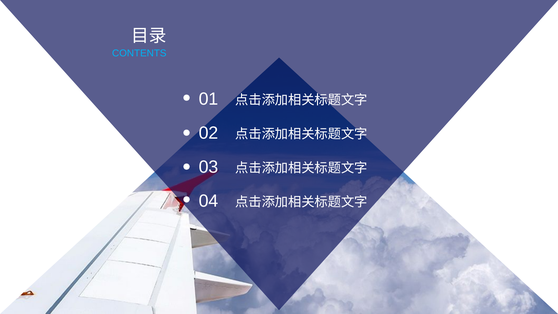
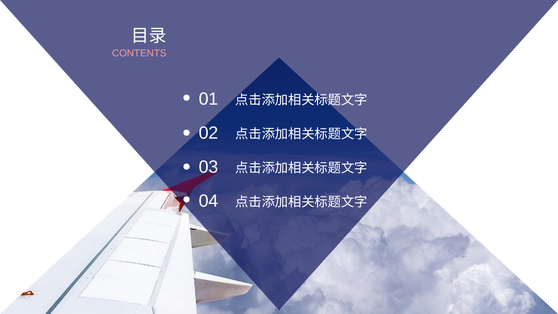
CONTENTS colour: light blue -> pink
